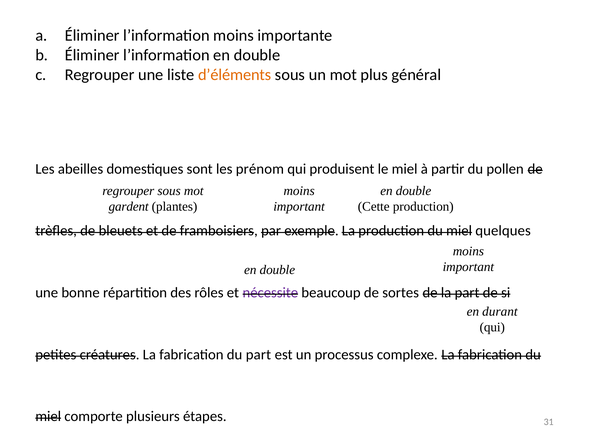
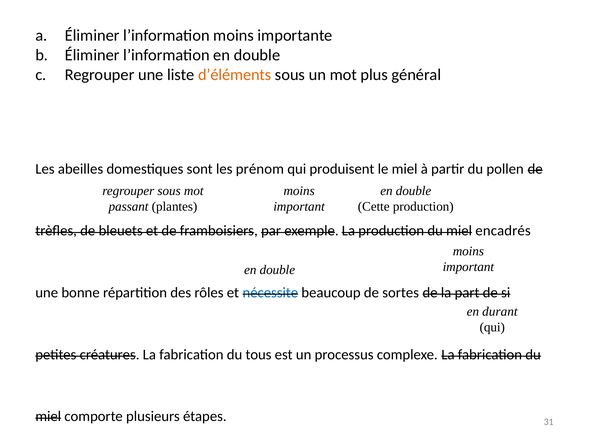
gardent: gardent -> passant
quelques: quelques -> encadrés
nécessite colour: purple -> blue
du part: part -> tous
